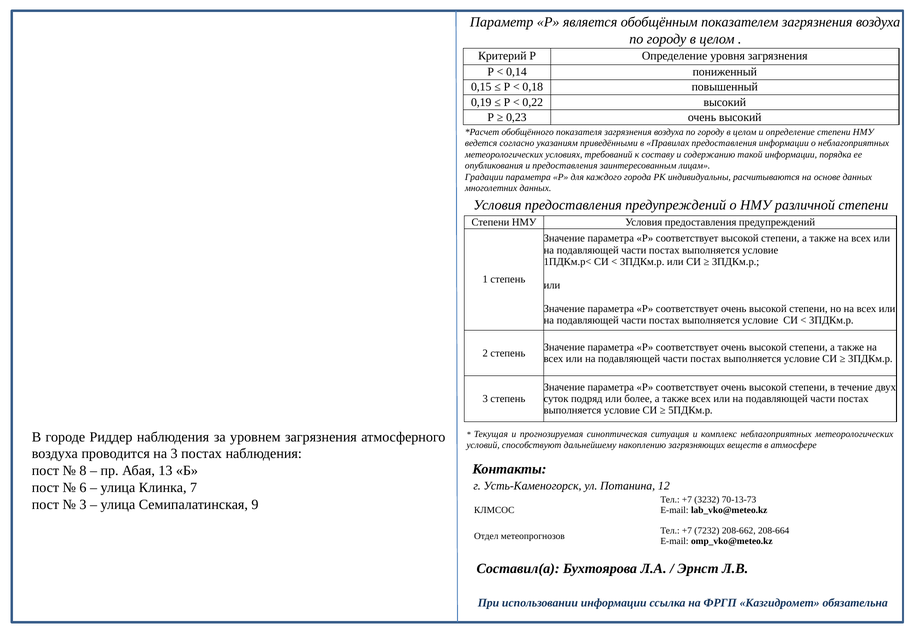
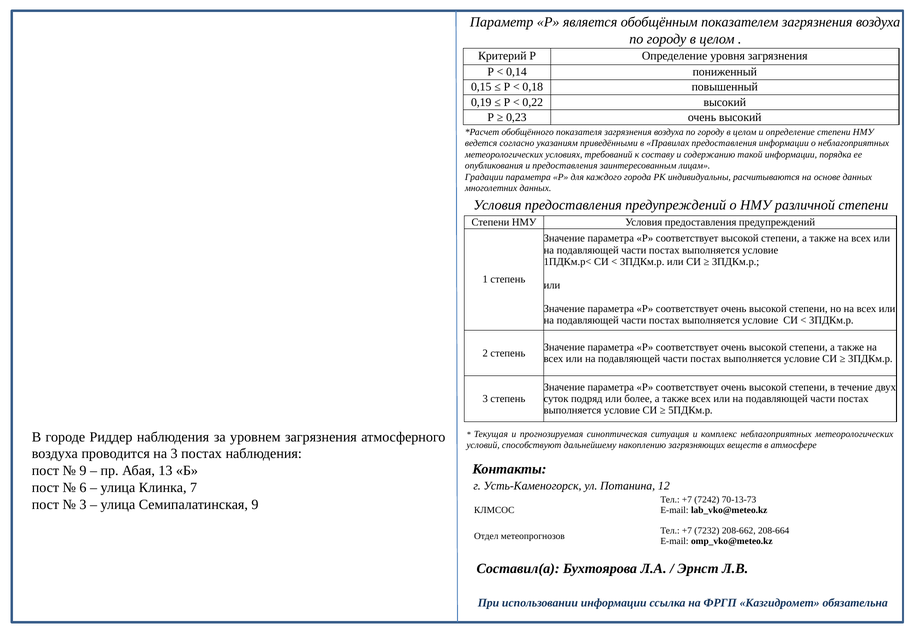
8 at (83, 471): 8 -> 9
3232: 3232 -> 7242
